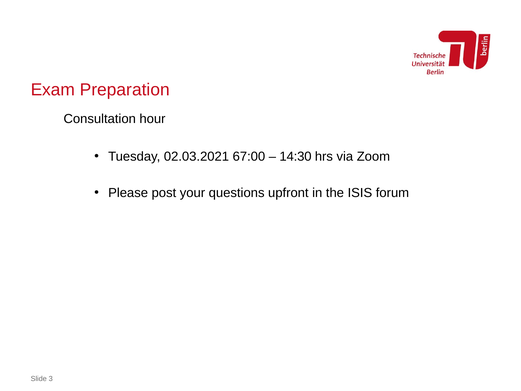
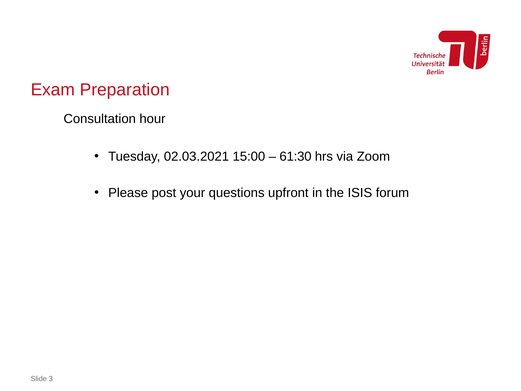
67:00: 67:00 -> 15:00
14:30: 14:30 -> 61:30
